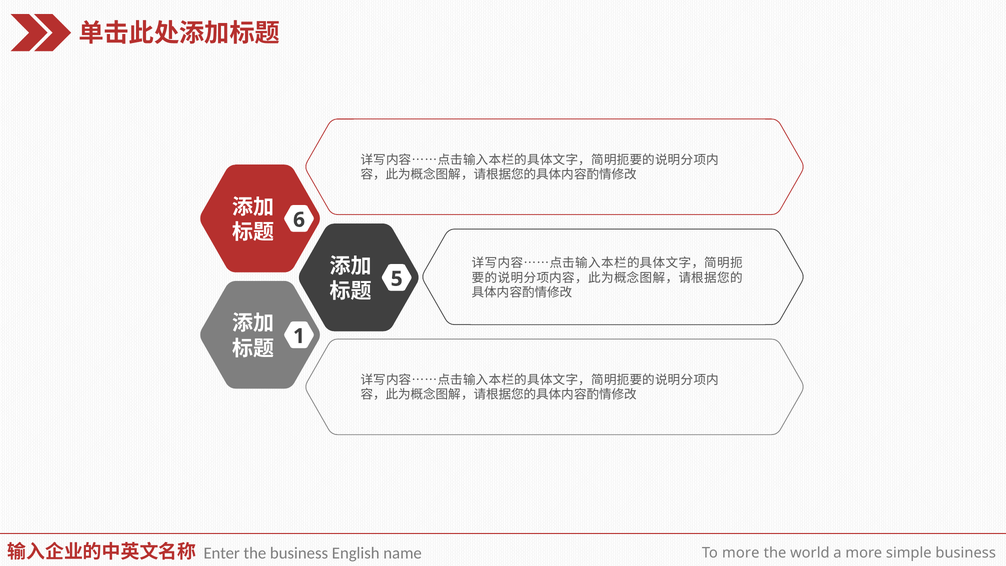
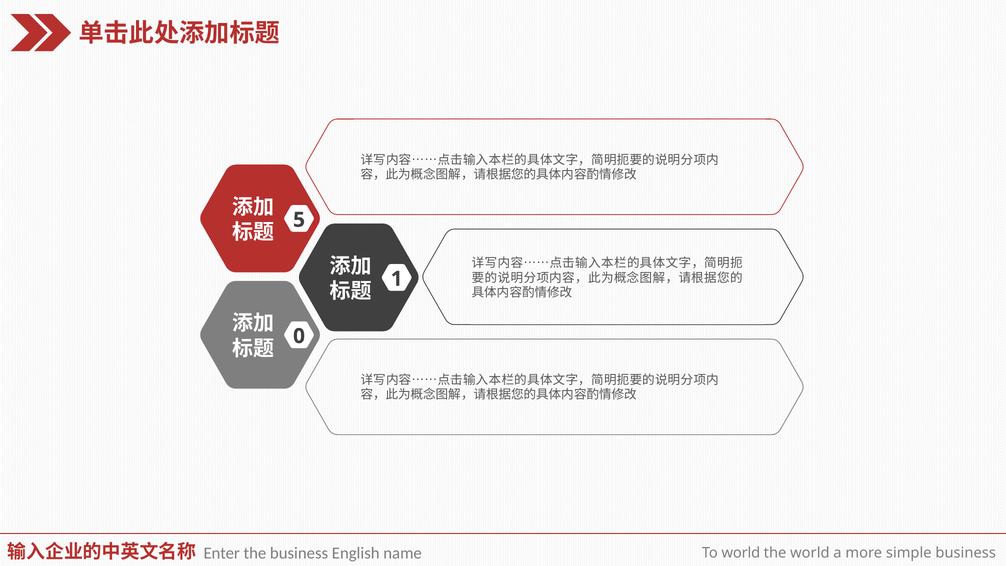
6: 6 -> 5
5: 5 -> 1
1: 1 -> 0
To more: more -> world
